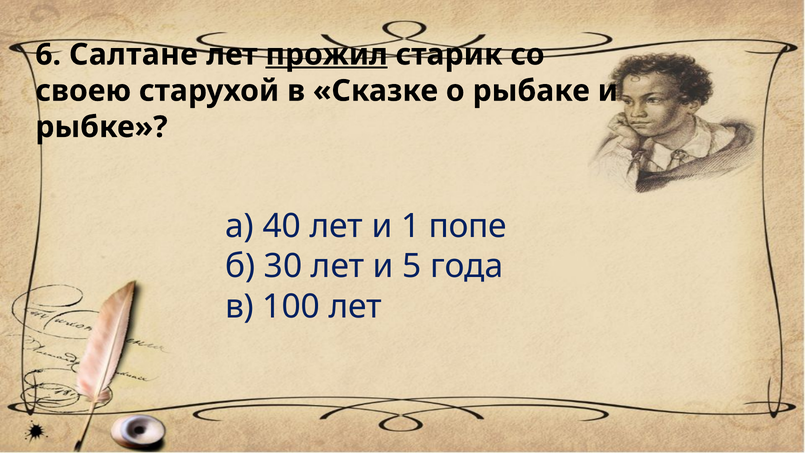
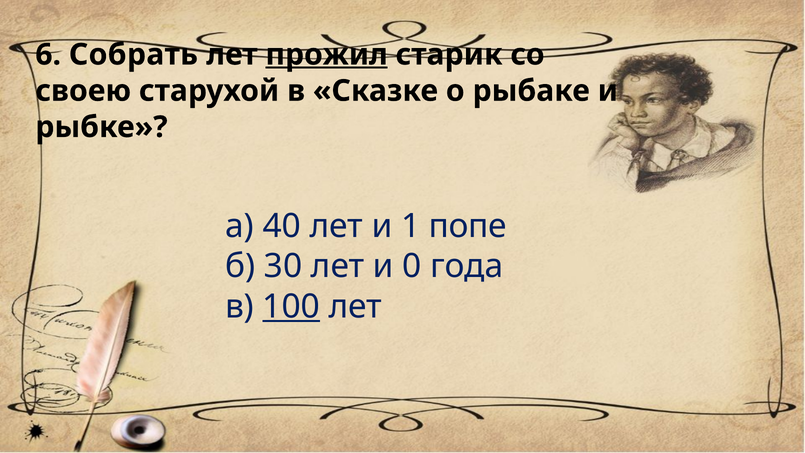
Салтане: Салтане -> Собрать
5: 5 -> 0
100 underline: none -> present
